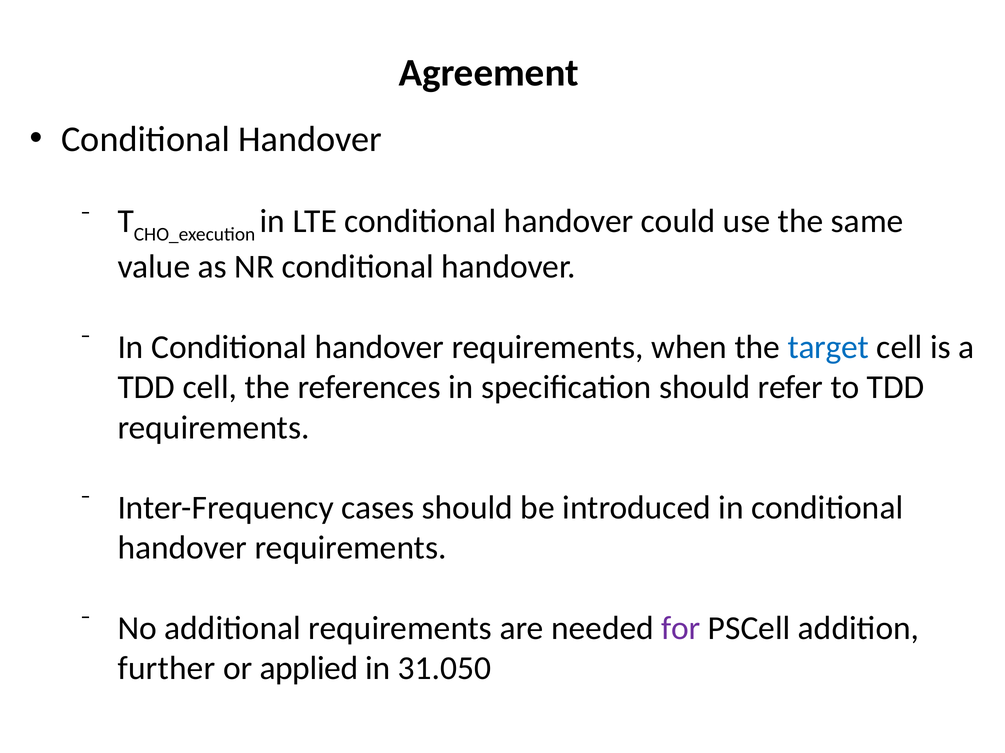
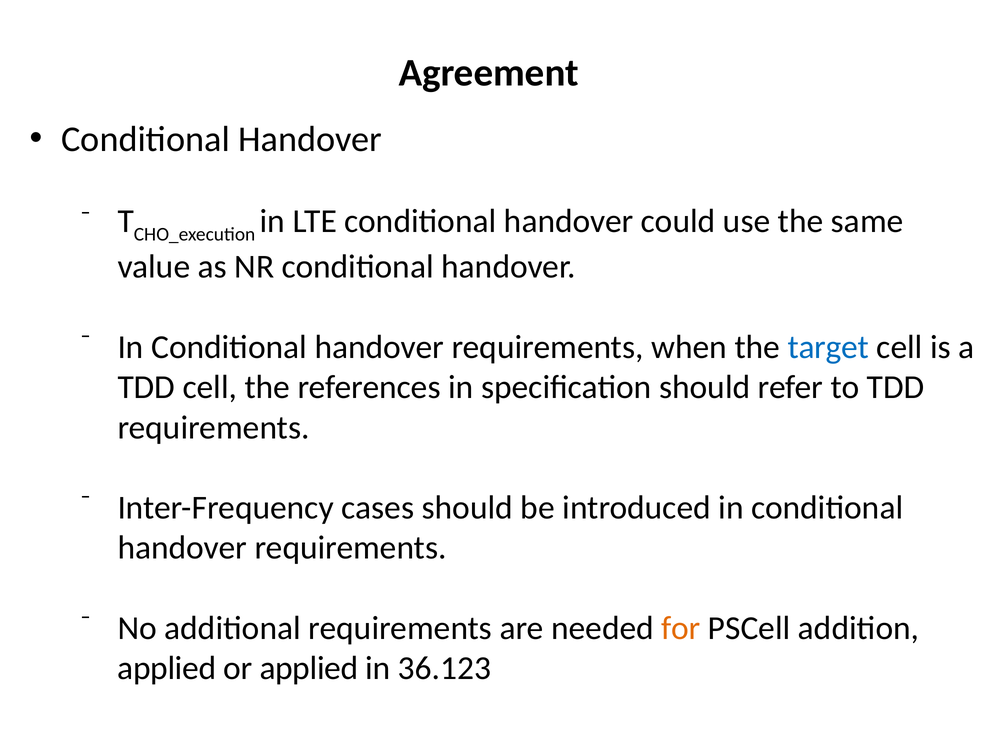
for colour: purple -> orange
further at (166, 669): further -> applied
31.050: 31.050 -> 36.123
